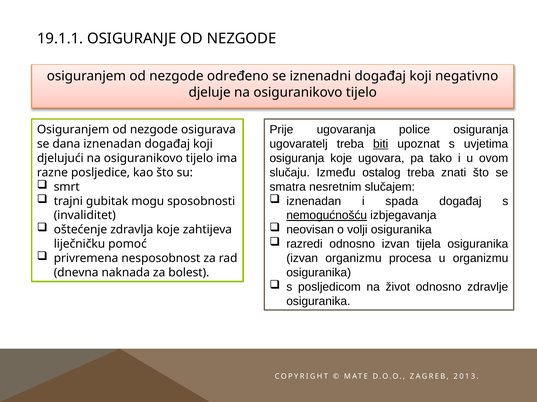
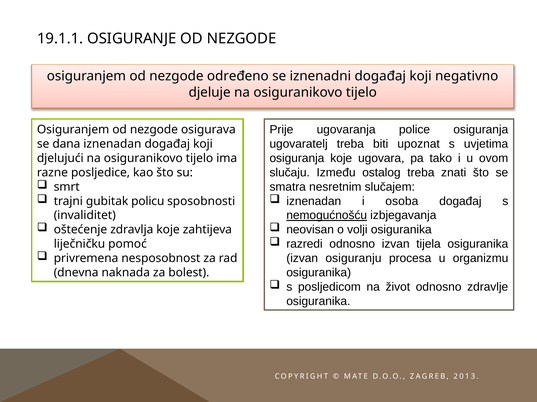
biti underline: present -> none
mogu: mogu -> policu
spada: spada -> osoba
izvan organizmu: organizmu -> osiguranju
